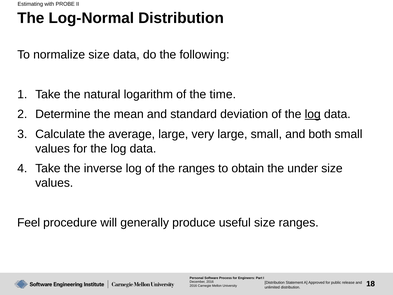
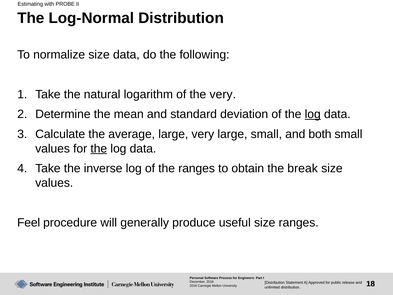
the time: time -> very
the at (99, 148) underline: none -> present
under: under -> break
